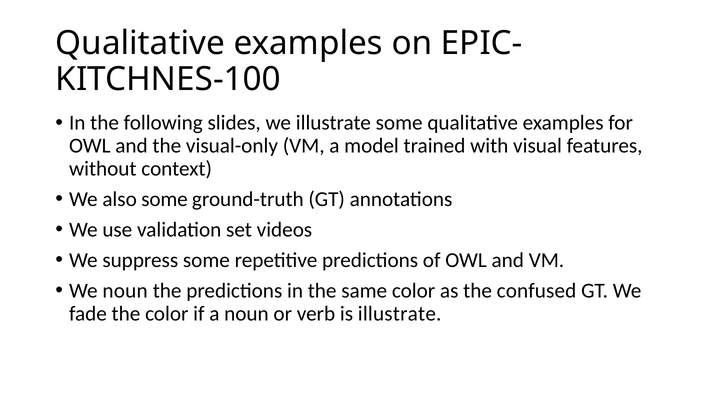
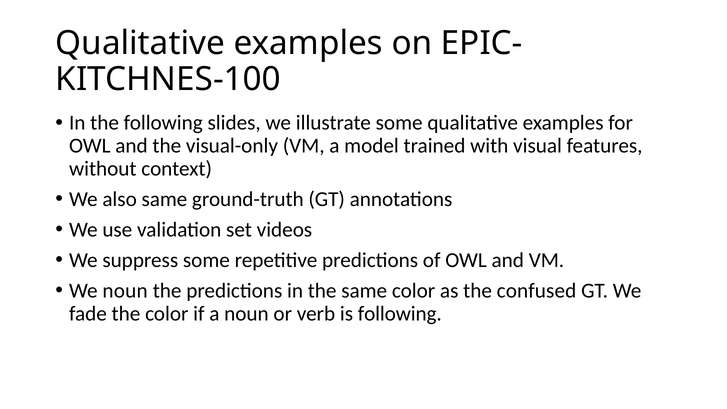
also some: some -> same
is illustrate: illustrate -> following
